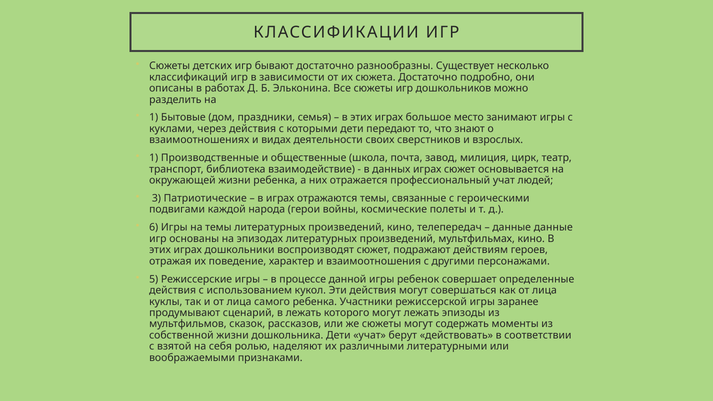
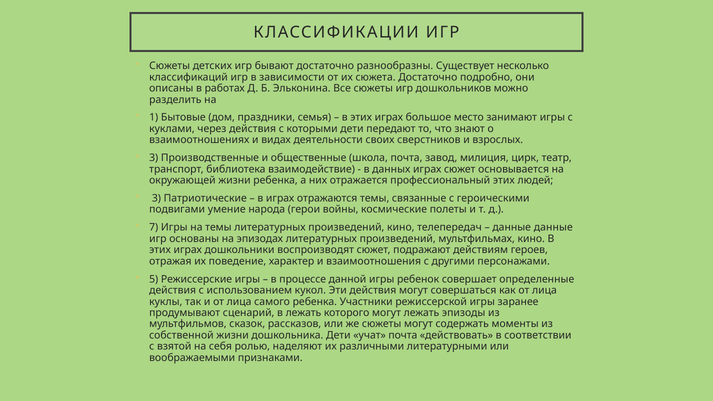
1 at (154, 158): 1 -> 3
профессиональный учат: учат -> этих
каждой: каждой -> умение
6: 6 -> 7
учат берут: берут -> почта
